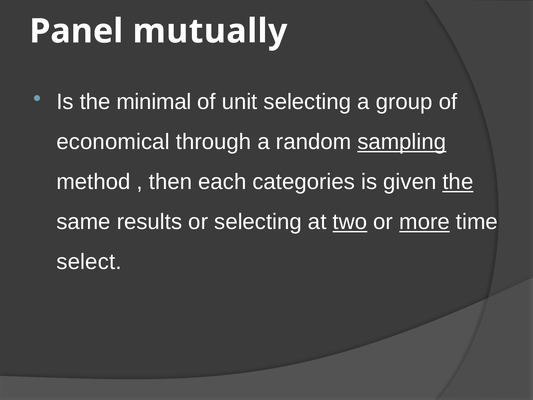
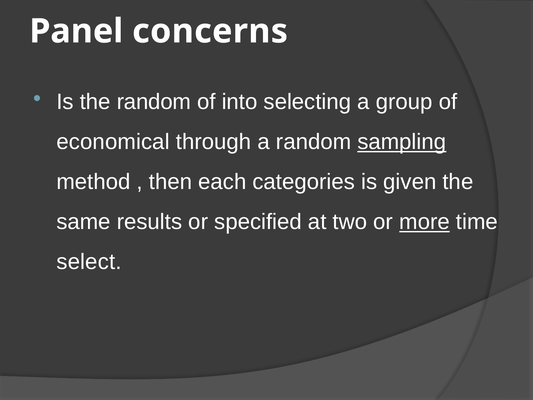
mutually: mutually -> concerns
the minimal: minimal -> random
unit: unit -> into
the at (458, 182) underline: present -> none
or selecting: selecting -> specified
two underline: present -> none
